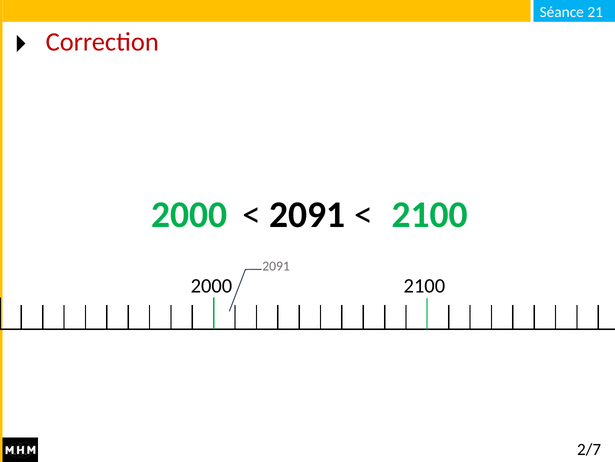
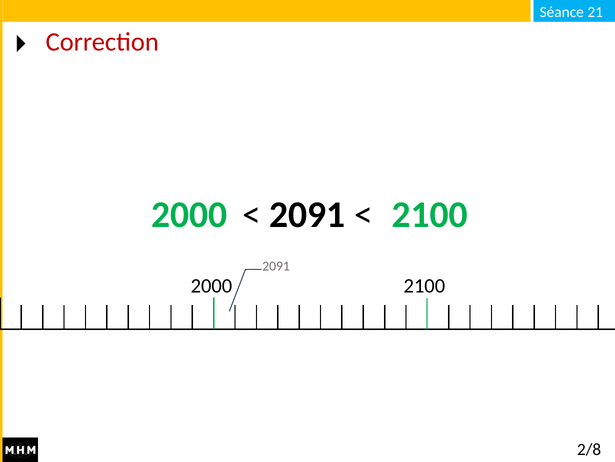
2/7: 2/7 -> 2/8
